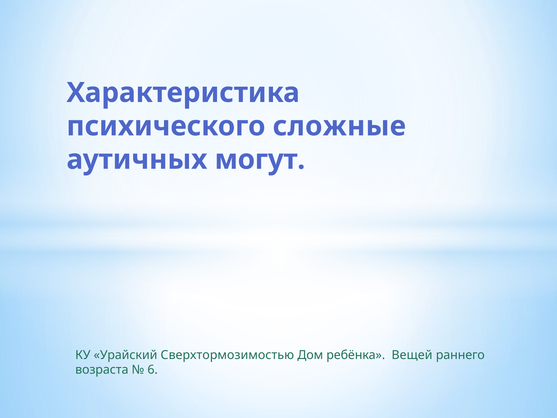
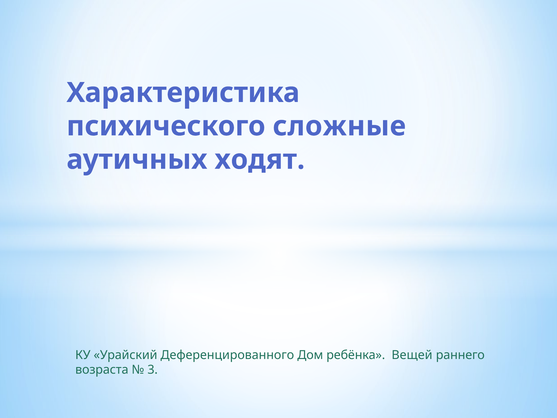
могут: могут -> ходят
Сверхтормозимостью: Сверхтормозимостью -> Деференцированного
6: 6 -> 3
